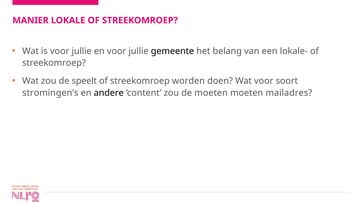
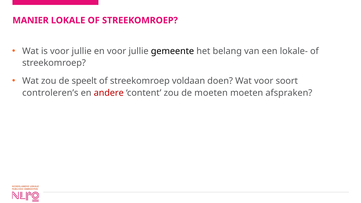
worden: worden -> voldaan
stromingen’s: stromingen’s -> controleren’s
andere colour: black -> red
mailadres: mailadres -> afspraken
